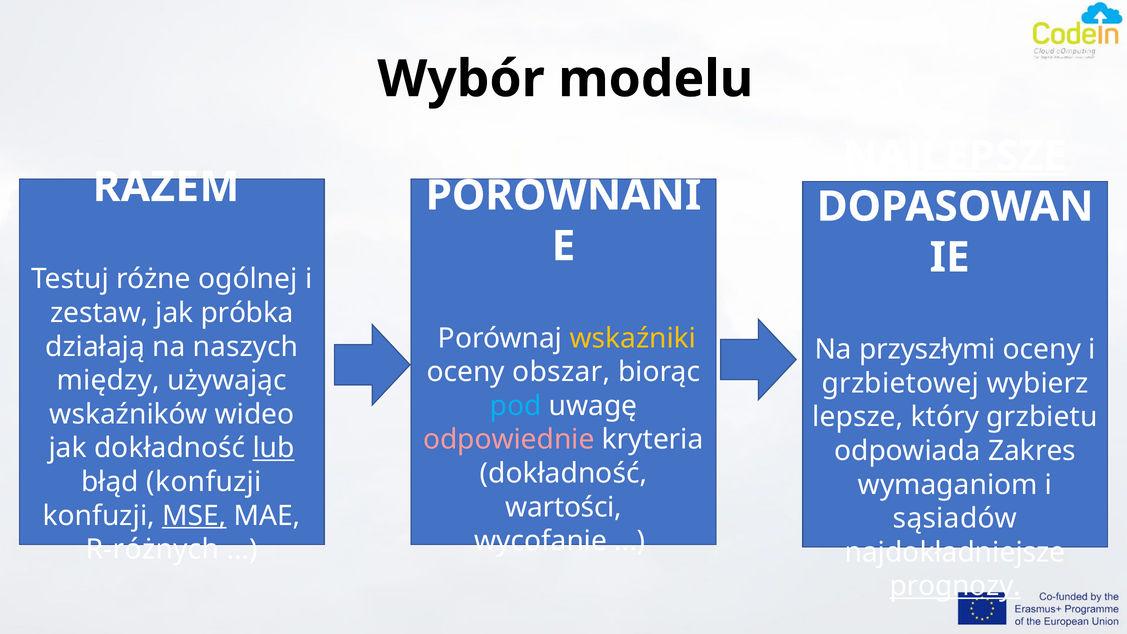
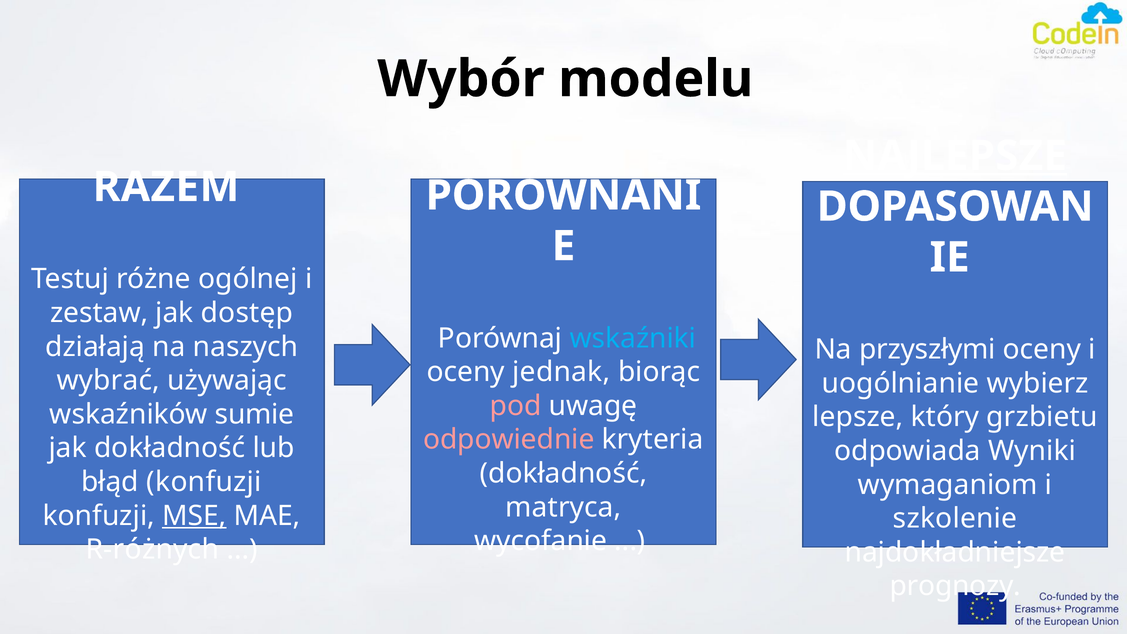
próbka: próbka -> dostęp
wskaźniki colour: yellow -> light blue
obszar: obszar -> jednak
między: między -> wybrać
grzbietowej: grzbietowej -> uogólnianie
pod colour: light blue -> pink
wideo: wideo -> sumie
lub underline: present -> none
Zakres: Zakres -> Wyniki
wartości: wartości -> matryca
sąsiadów: sąsiadów -> szkolenie
prognozy underline: present -> none
